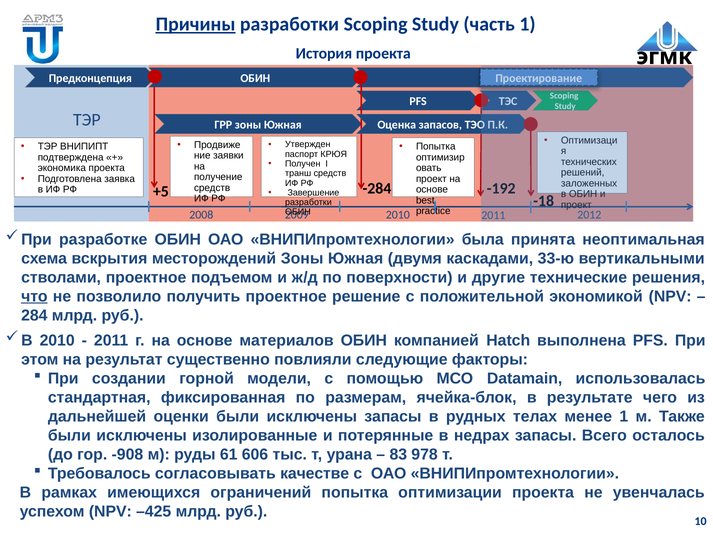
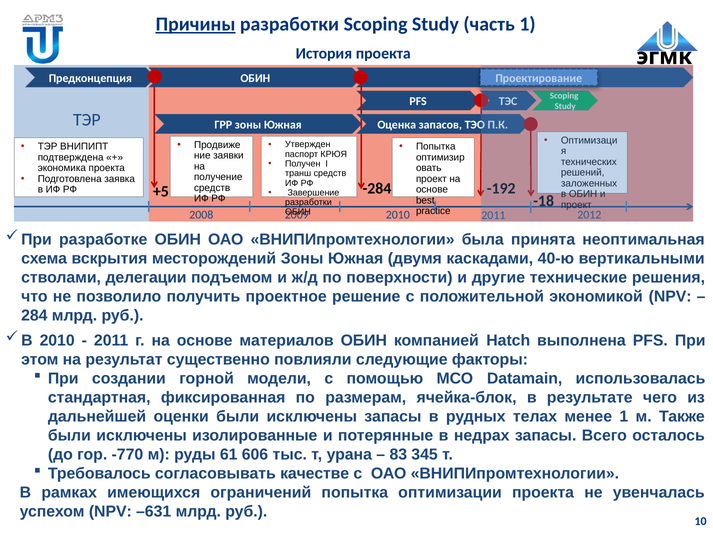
33-ю: 33-ю -> 40-ю
стволами проектное: проектное -> делегации
что underline: present -> none
-908: -908 -> -770
978: 978 -> 345
–425: –425 -> –631
